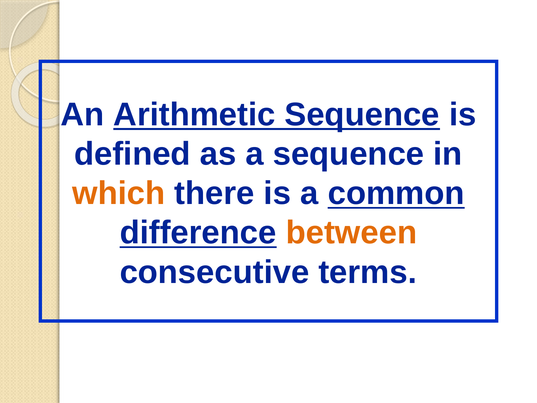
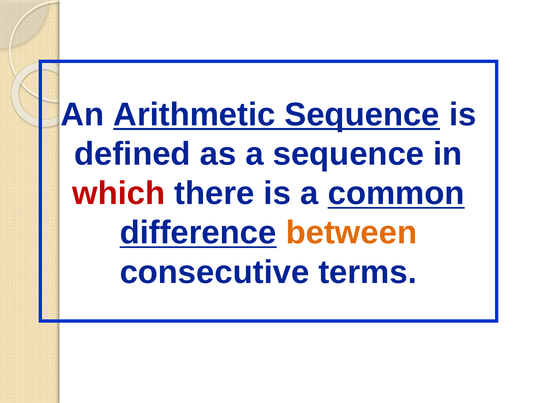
which colour: orange -> red
